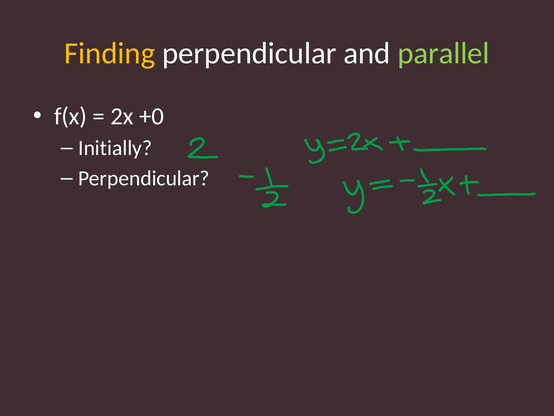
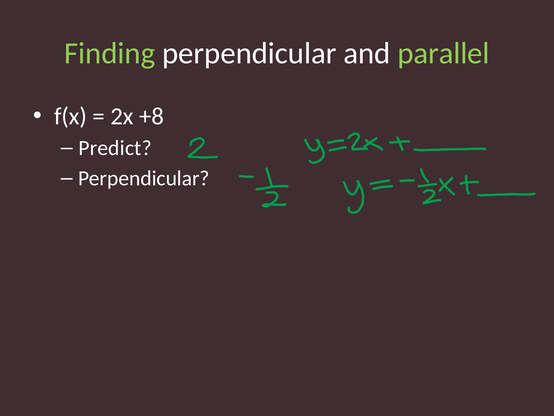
Finding colour: yellow -> light green
+0: +0 -> +8
Initially: Initially -> Predict
